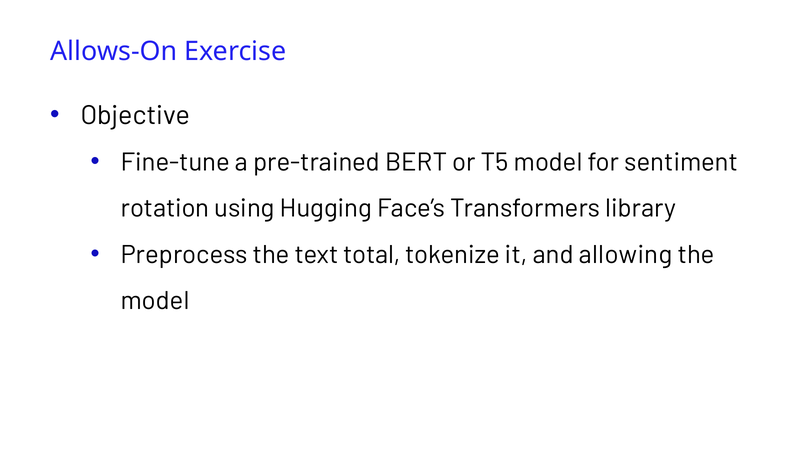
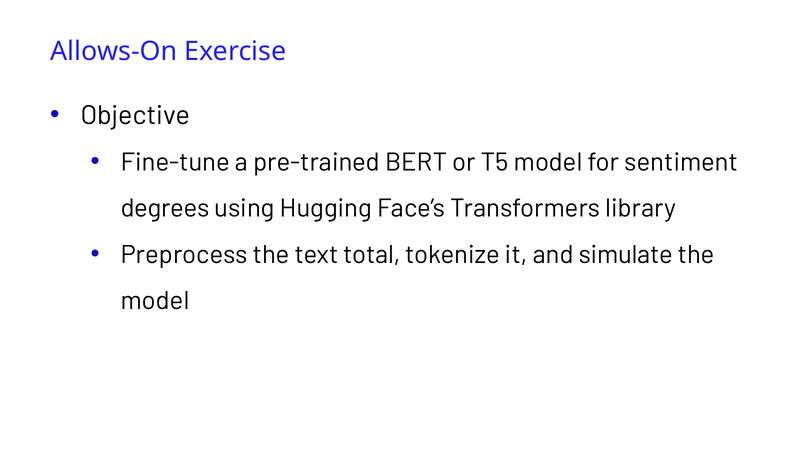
rotation: rotation -> degrees
allowing: allowing -> simulate
